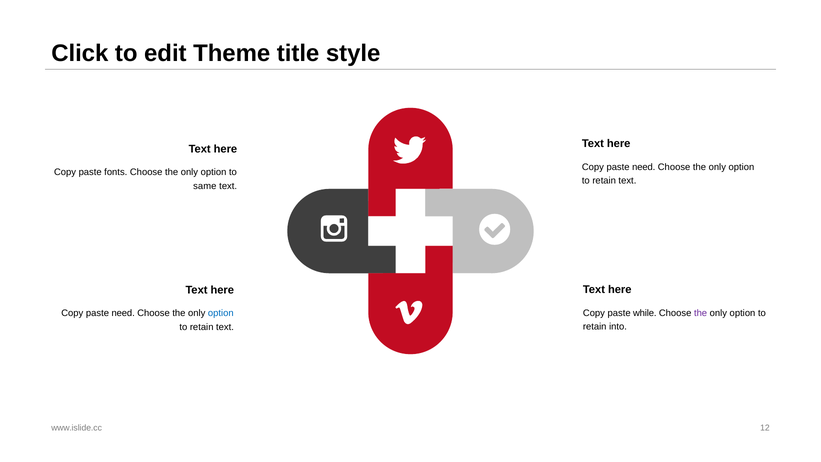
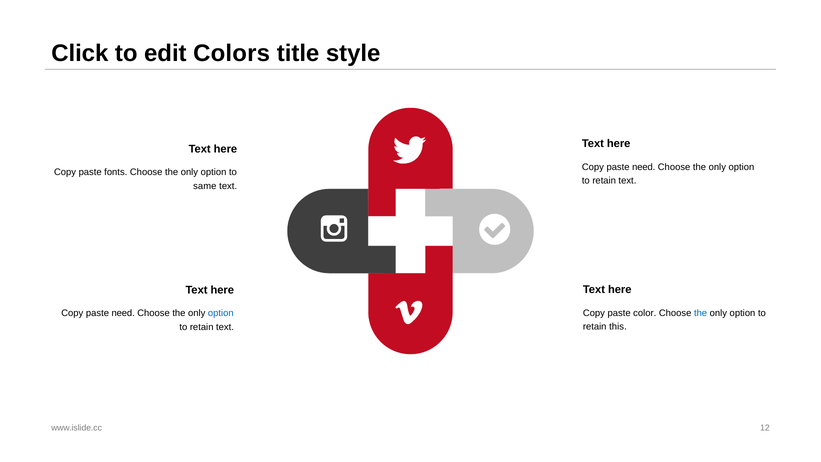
Theme: Theme -> Colors
while: while -> color
the at (701, 313) colour: purple -> blue
into: into -> this
